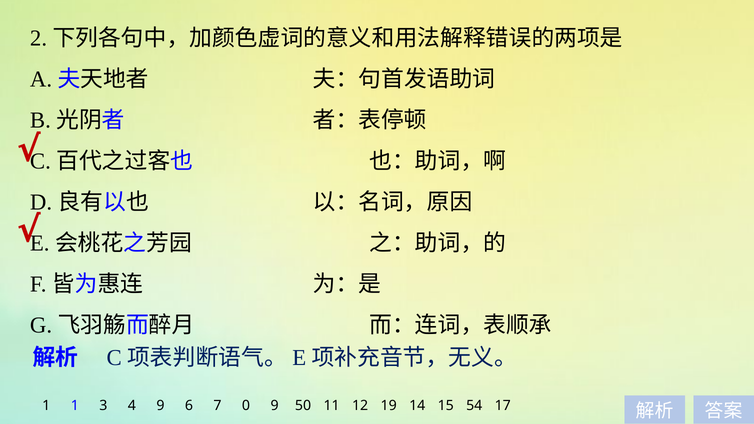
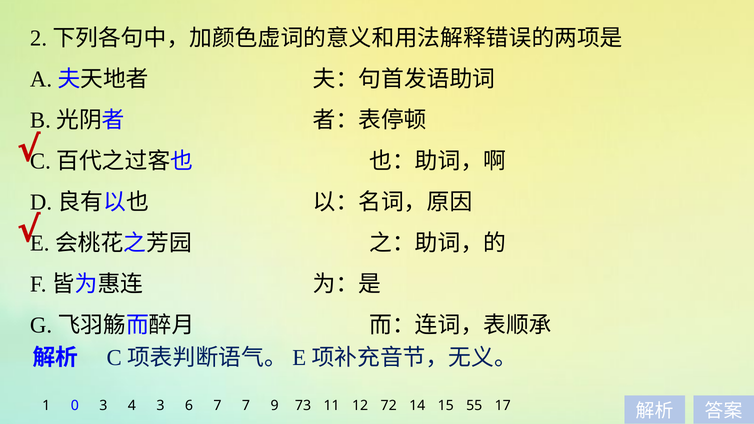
1 1: 1 -> 0
4 9: 9 -> 3
7 0: 0 -> 7
50: 50 -> 73
19: 19 -> 72
54: 54 -> 55
